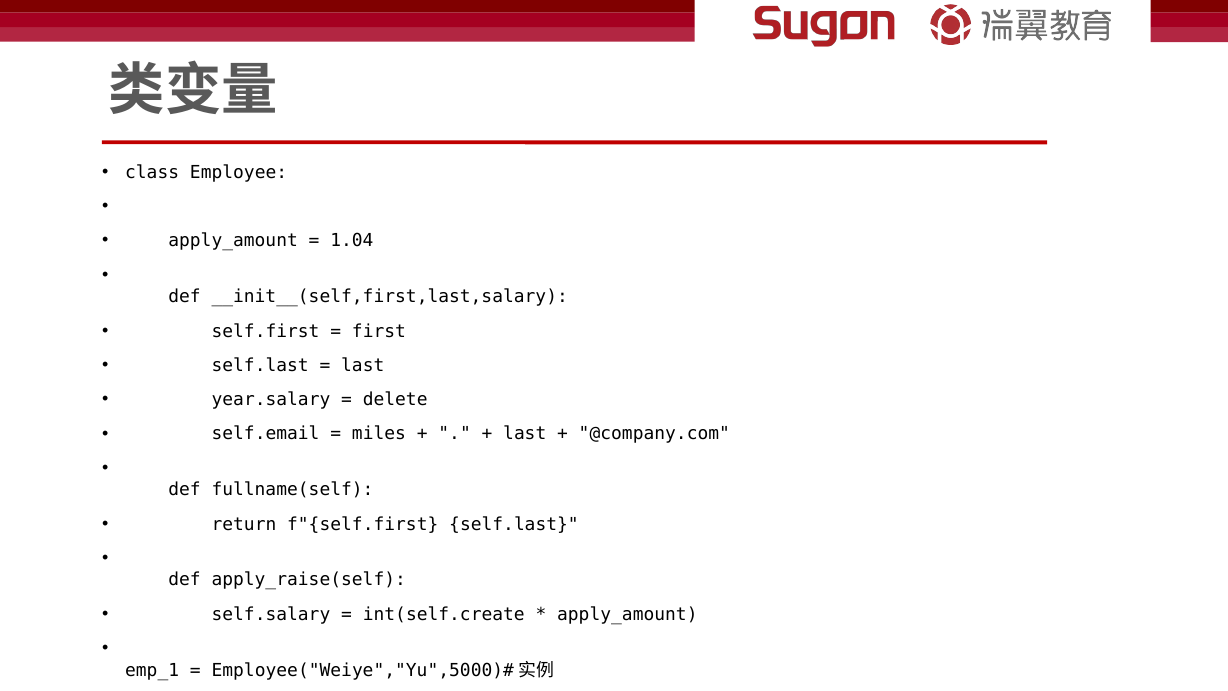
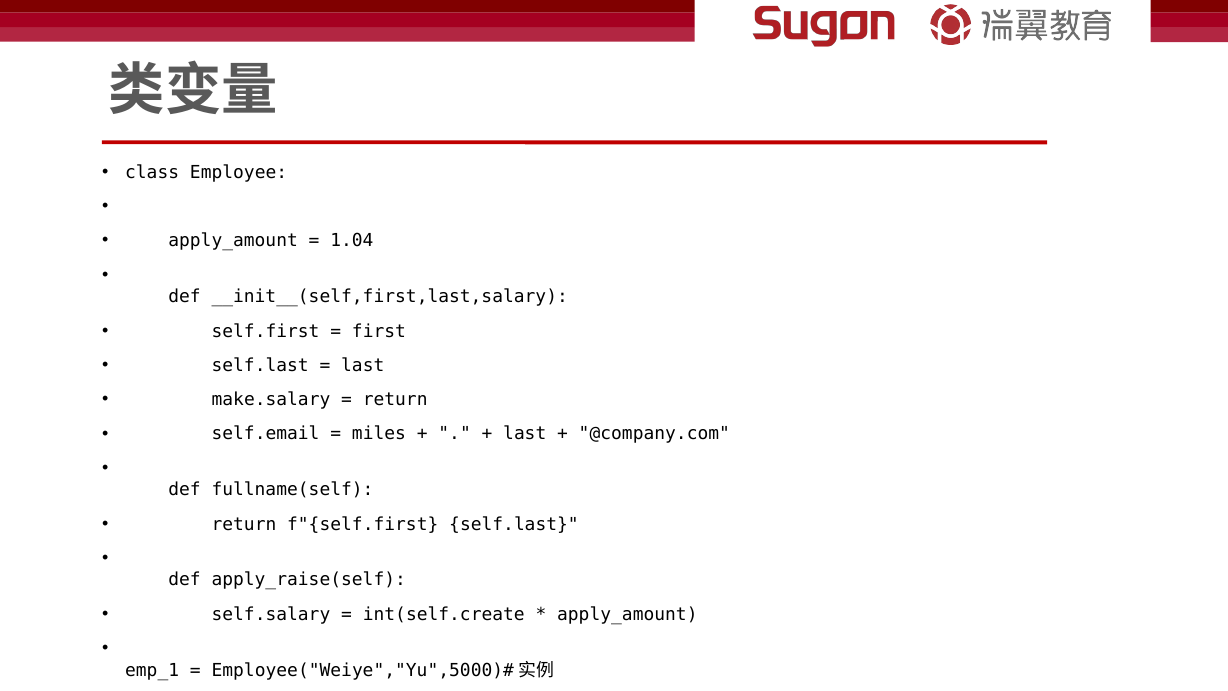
year.salary: year.salary -> make.salary
delete at (395, 400): delete -> return
